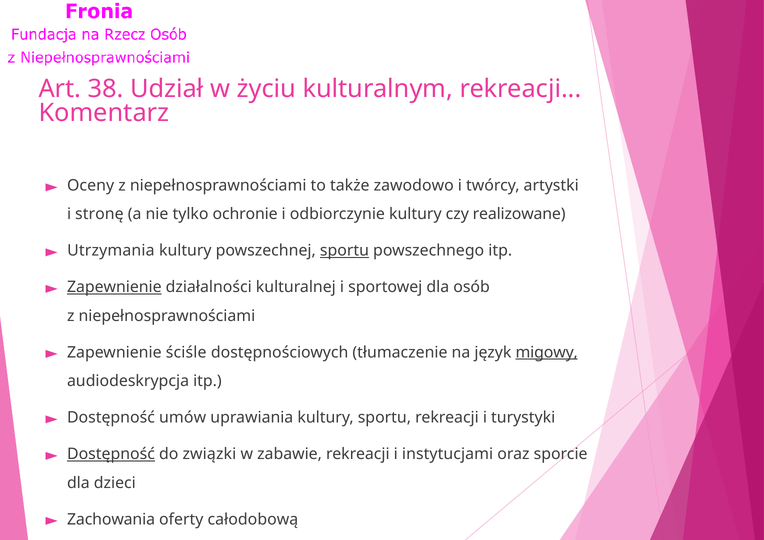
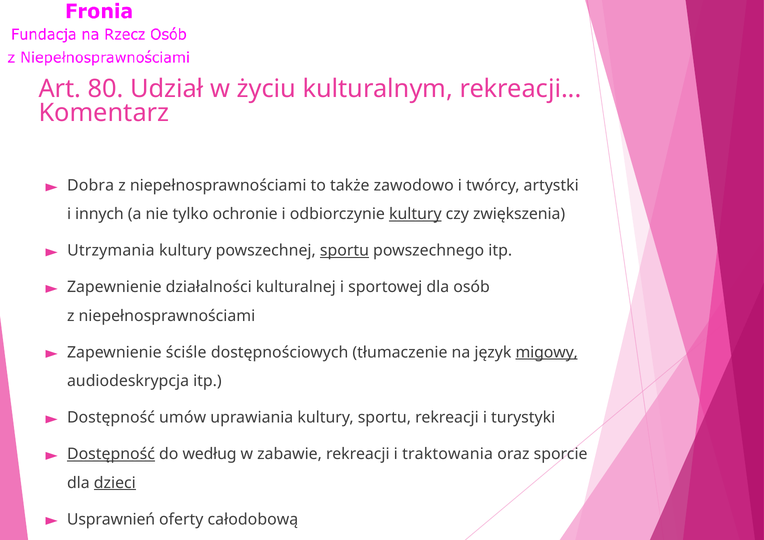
38: 38 -> 80
Oceny: Oceny -> Dobra
stronę: stronę -> innych
kultury at (415, 214) underline: none -> present
realizowane: realizowane -> zwiększenia
Zapewnienie at (114, 287) underline: present -> none
związki: związki -> według
instytucjami: instytucjami -> traktowania
dzieci underline: none -> present
Zachowania: Zachowania -> Usprawnień
